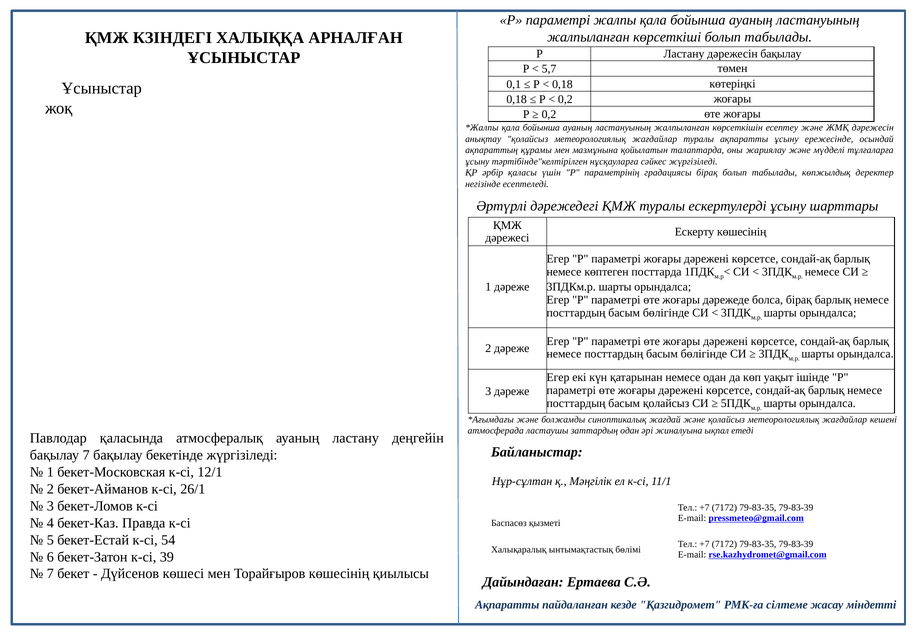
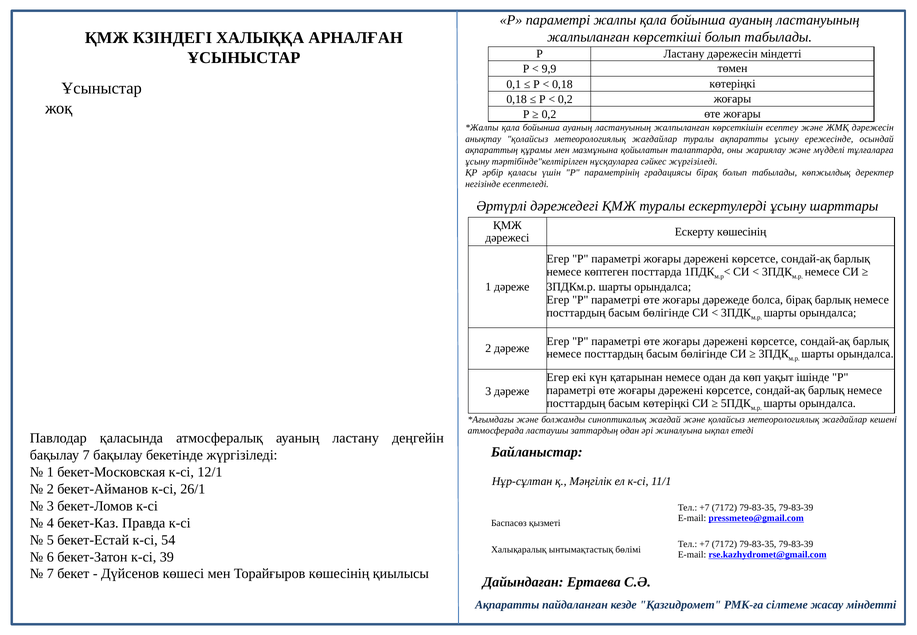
дәрежесін бақылау: бақылау -> міндетті
5,7: 5,7 -> 9,9
басым қолайсыз: қолайсыз -> көтеріңкі
